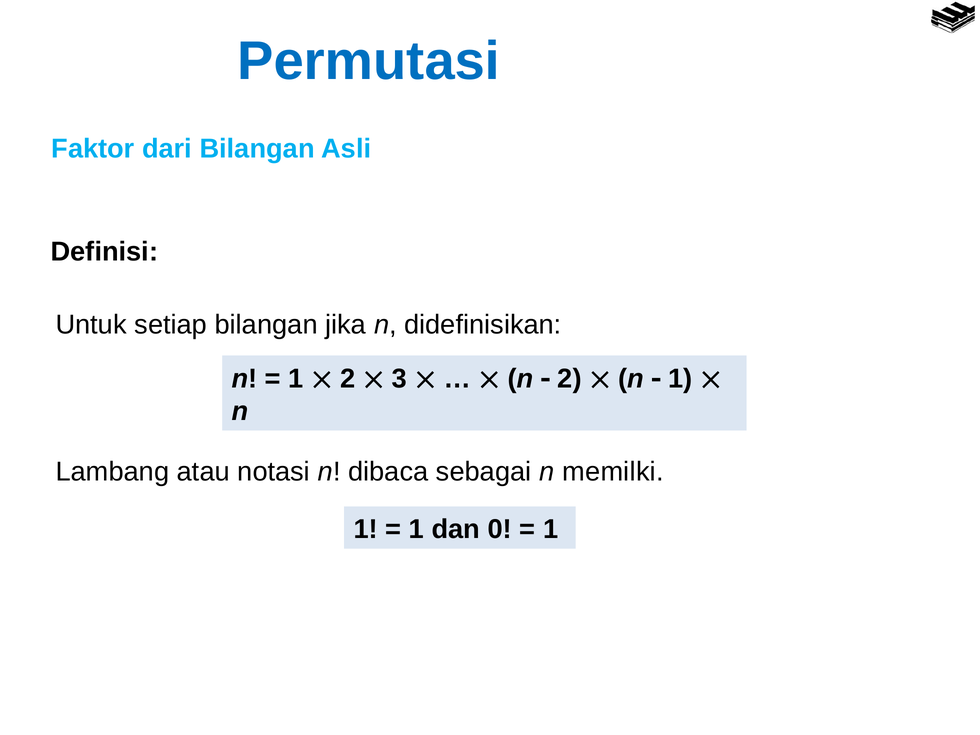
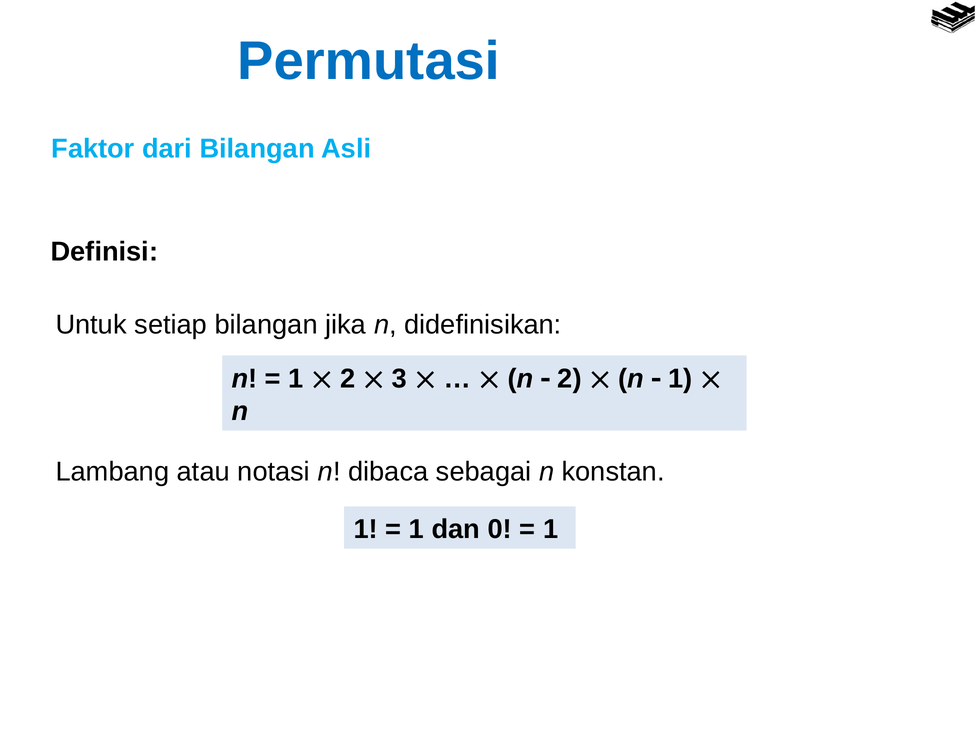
memilki: memilki -> konstan
